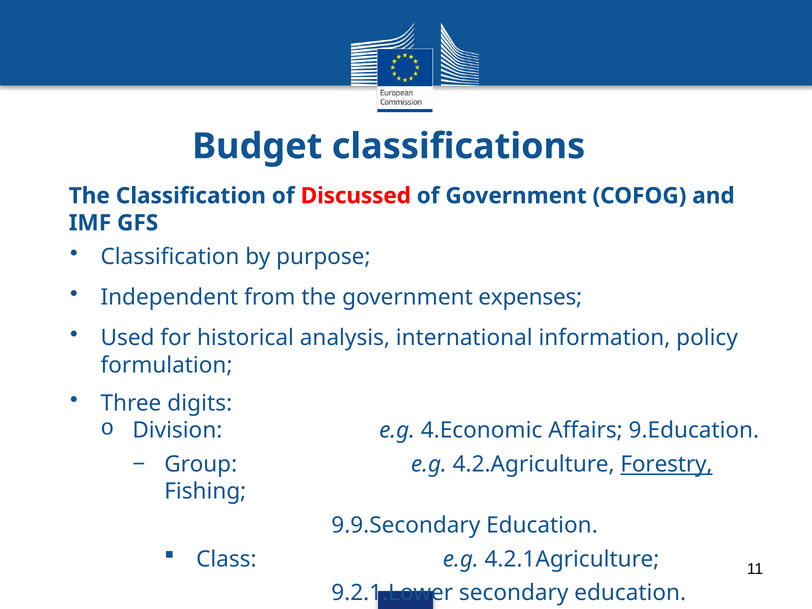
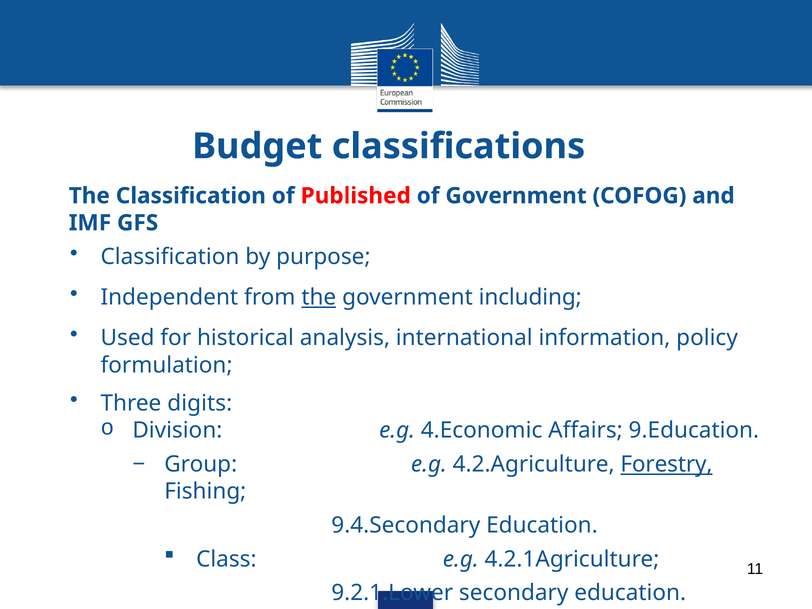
Discussed: Discussed -> Published
the at (319, 297) underline: none -> present
expenses: expenses -> including
9.9.Secondary: 9.9.Secondary -> 9.4.Secondary
